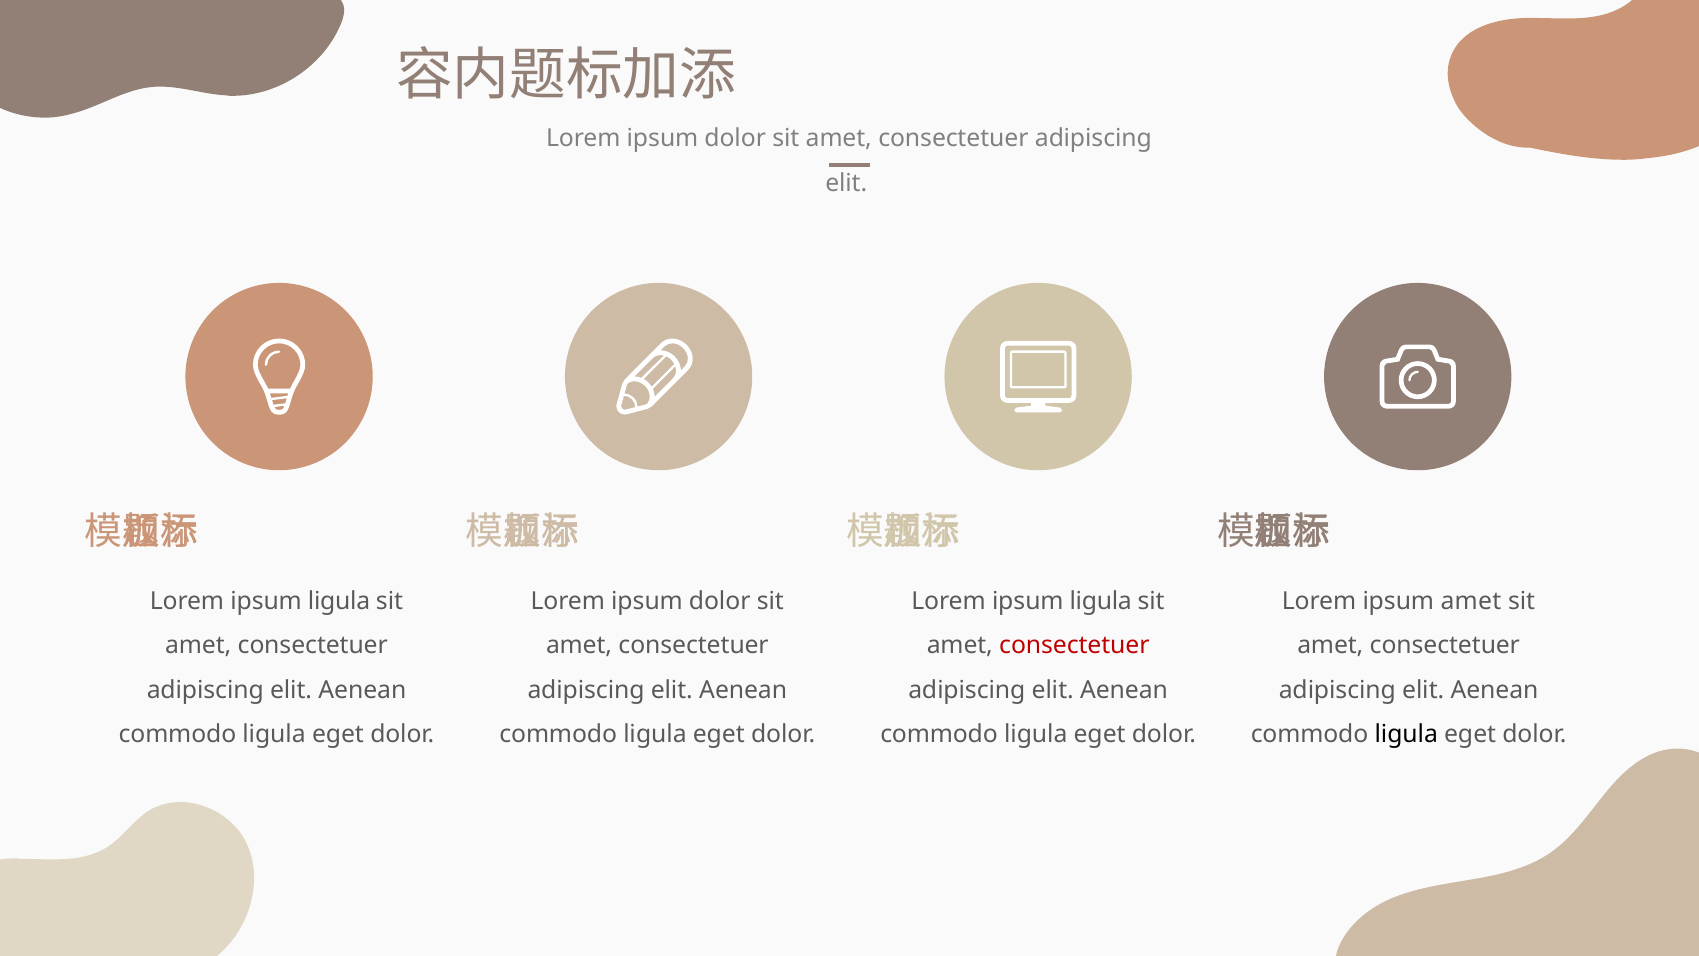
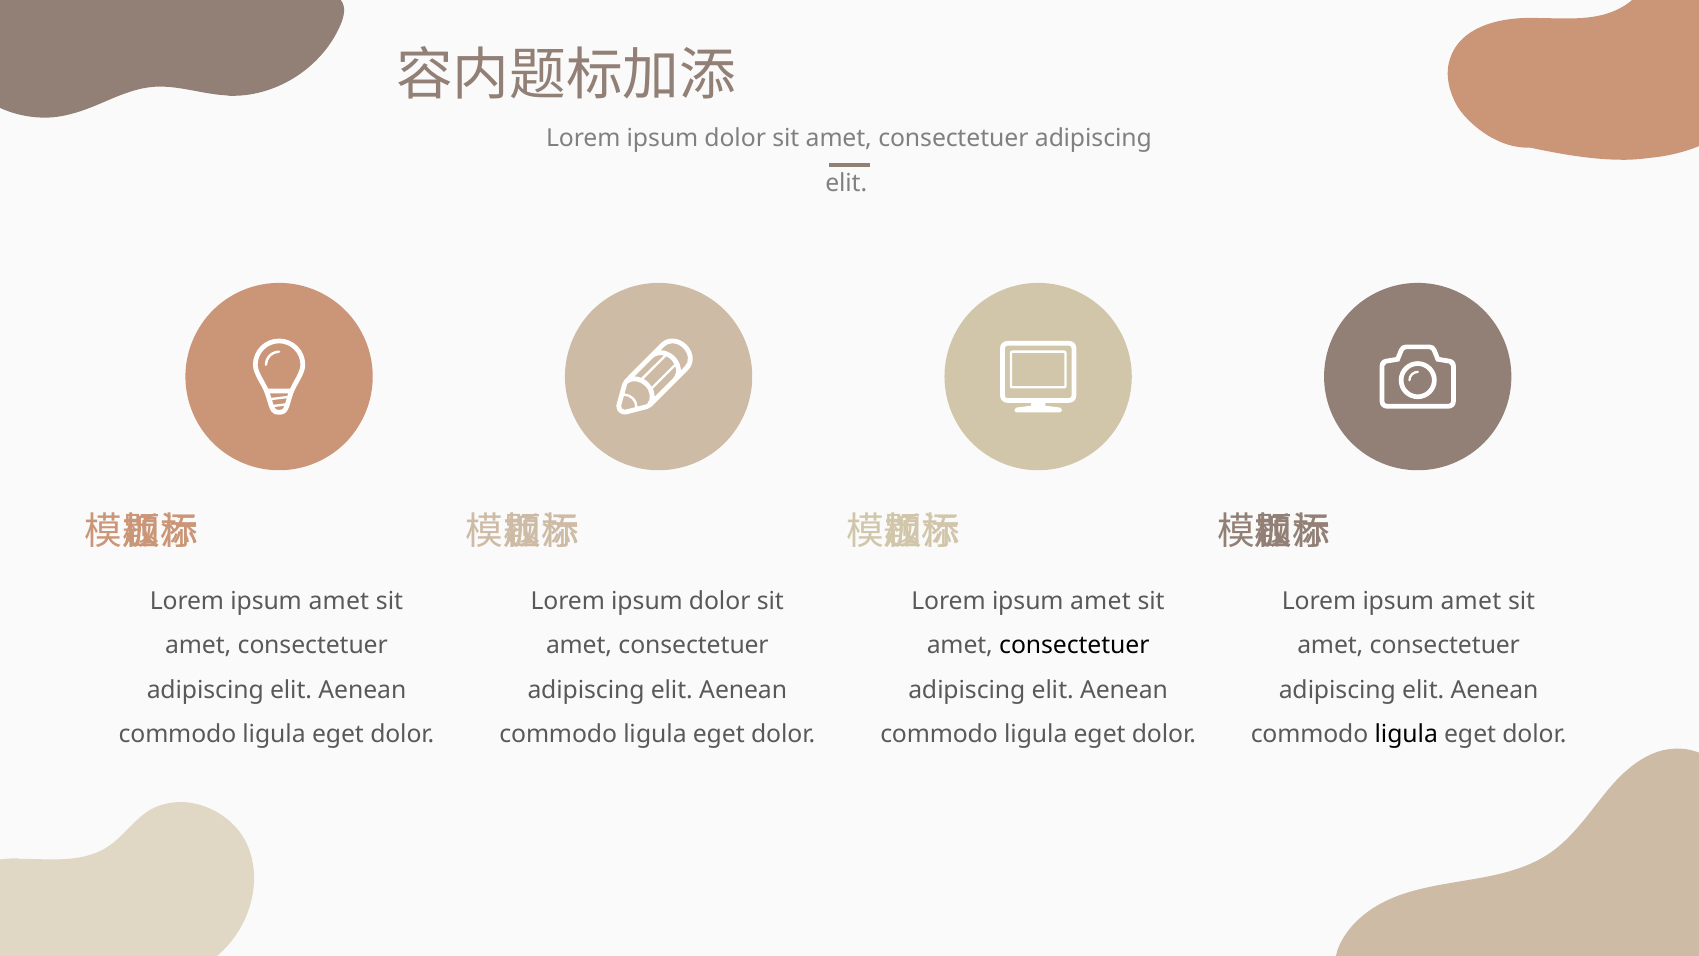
ligula at (339, 601): ligula -> amet
ligula at (1101, 601): ligula -> amet
consectetuer at (1074, 645) colour: red -> black
